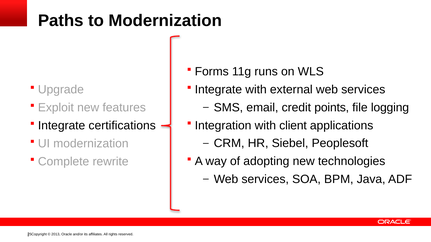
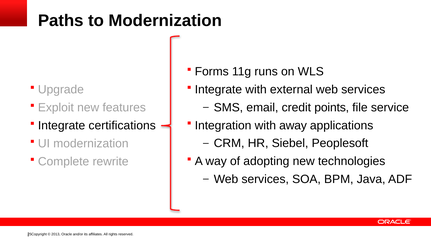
logging: logging -> service
client: client -> away
